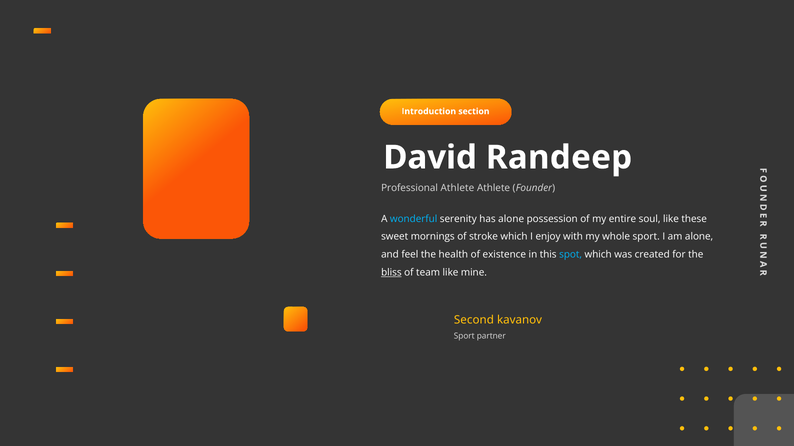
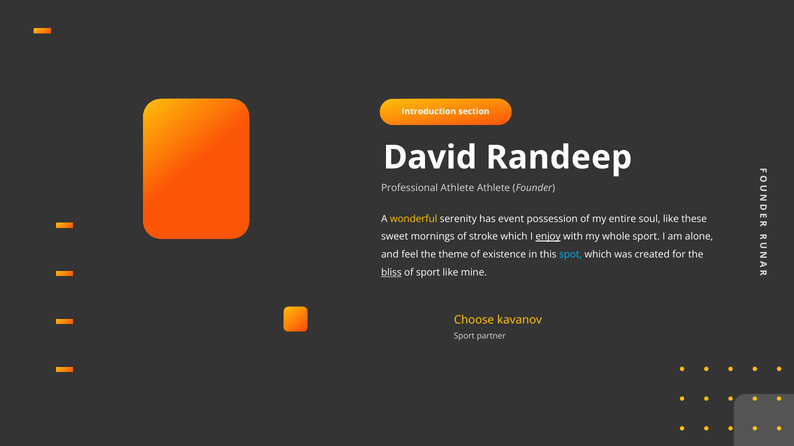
wonderful colour: light blue -> yellow
has alone: alone -> event
enjoy underline: none -> present
health: health -> theme
of team: team -> sport
Second: Second -> Choose
